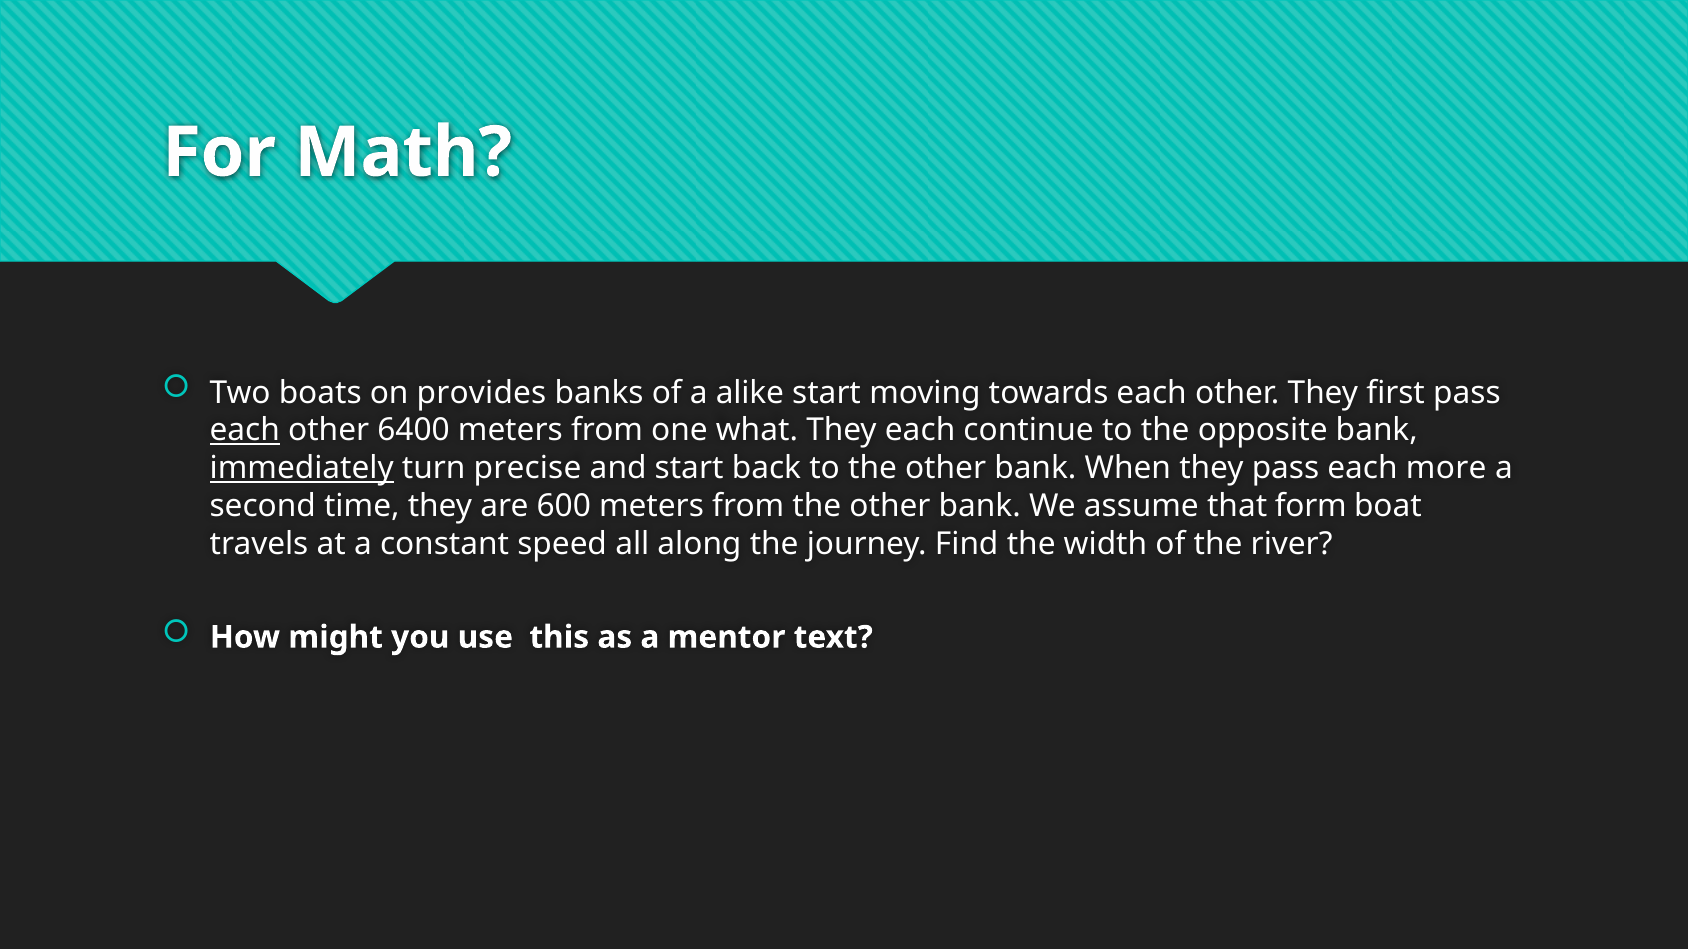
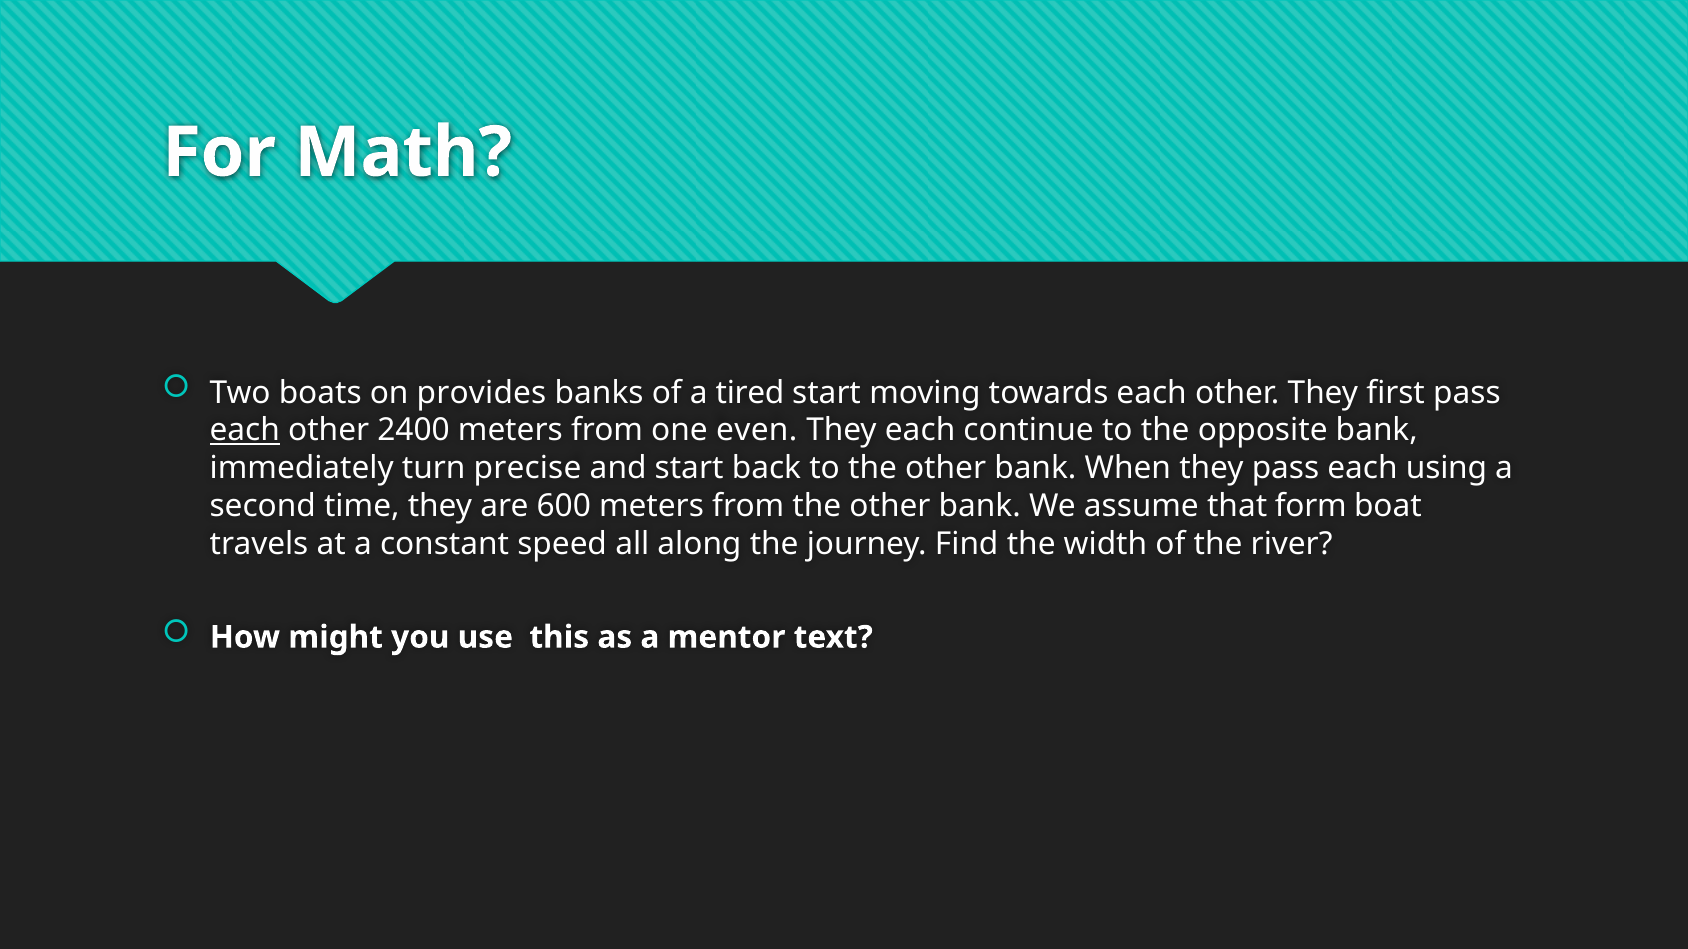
alike: alike -> tired
6400: 6400 -> 2400
what: what -> even
immediately underline: present -> none
more: more -> using
